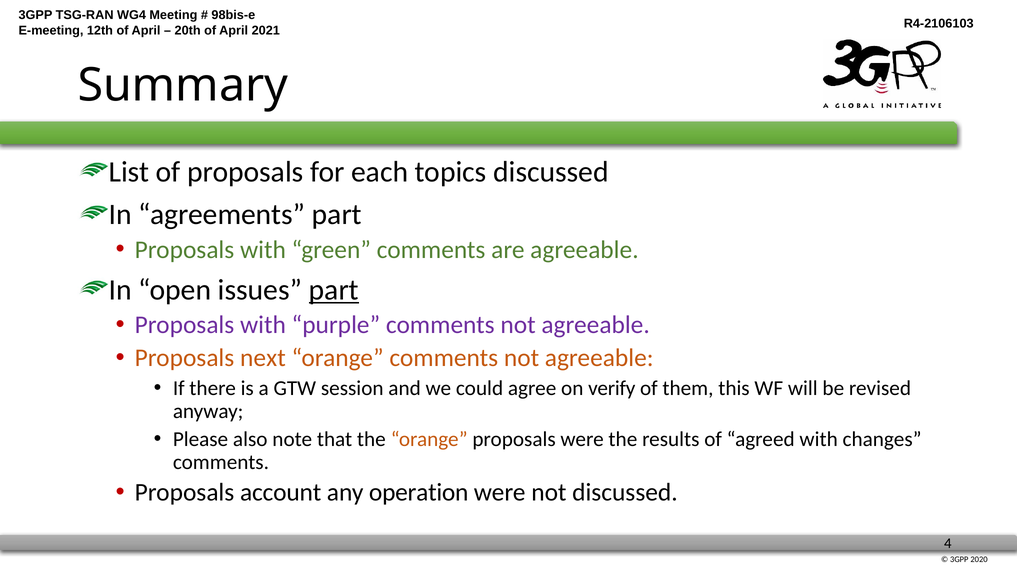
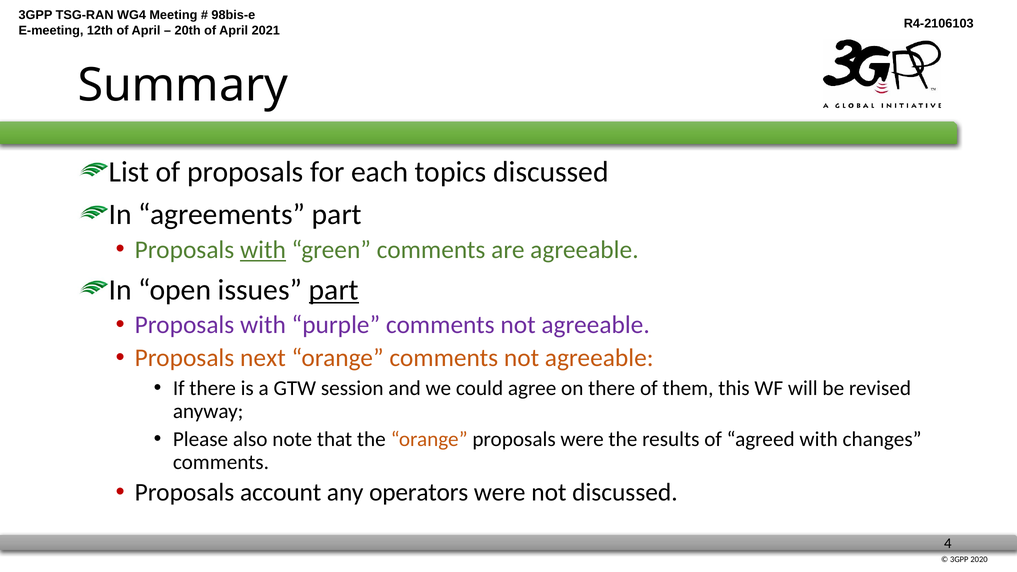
with at (263, 250) underline: none -> present
on verify: verify -> there
operation: operation -> operators
